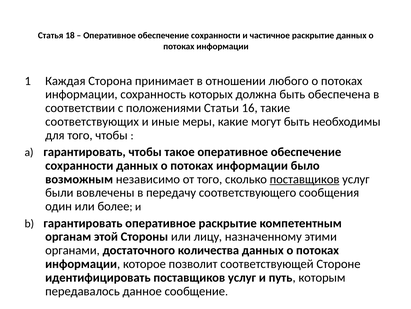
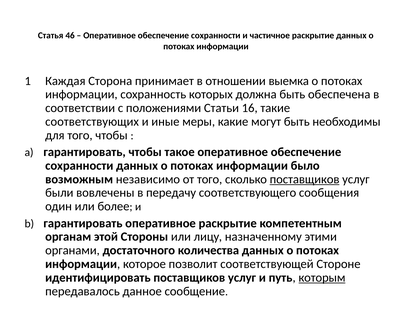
18: 18 -> 46
любого: любого -> выемка
которым underline: none -> present
